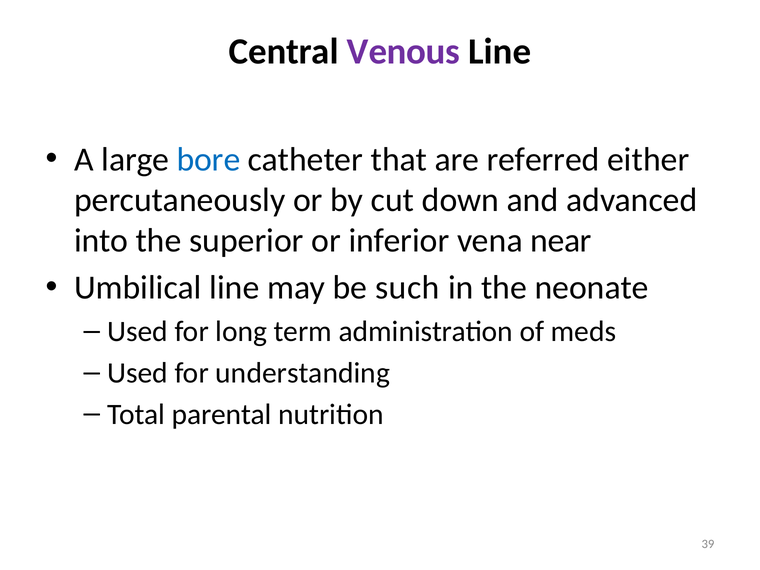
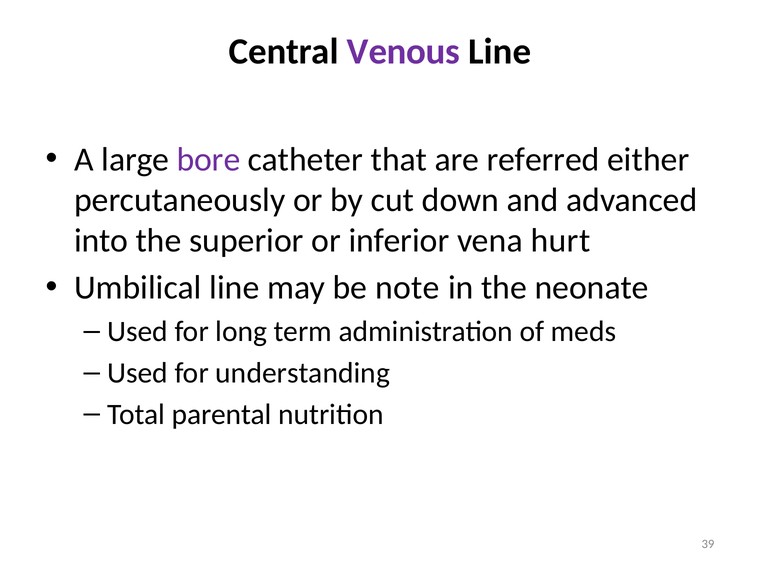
bore colour: blue -> purple
near: near -> hurt
such: such -> note
